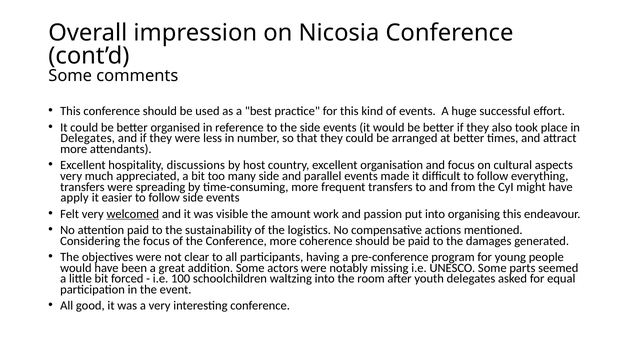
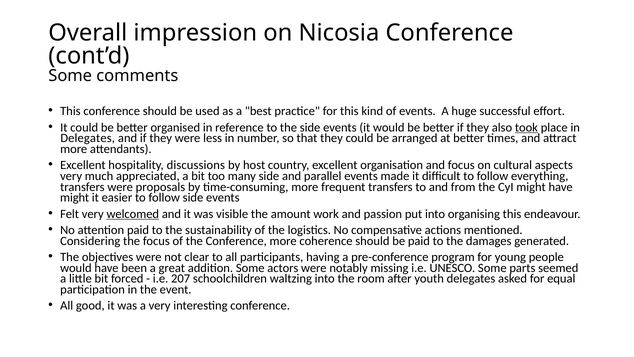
took underline: none -> present
spreading: spreading -> proposals
apply at (75, 198): apply -> might
100: 100 -> 207
